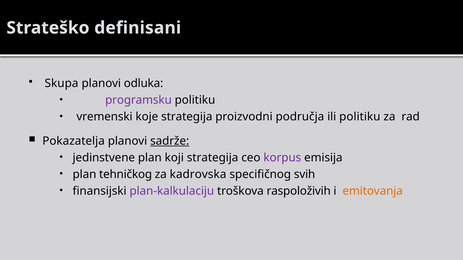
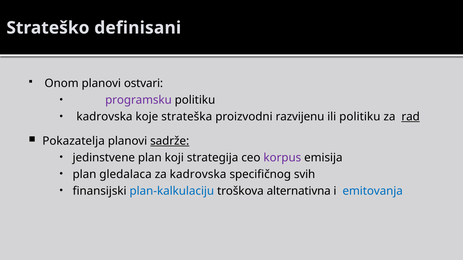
Skupa: Skupa -> Onom
odluka: odluka -> ostvari
vremenski at (105, 117): vremenski -> kadrovska
koje strategija: strategija -> strateška
područja: područja -> razvijenu
rad underline: none -> present
tehničkog: tehničkog -> gledalaca
plan-kalkulaciju colour: purple -> blue
raspoloživih: raspoloživih -> alternativna
emitovanja colour: orange -> blue
